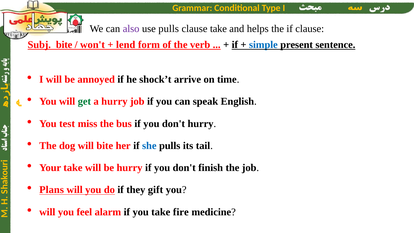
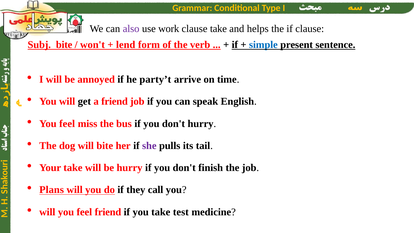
use pulls: pulls -> work
shock’t: shock’t -> party’t
get colour: green -> black
a hurry: hurry -> friend
test at (67, 124): test -> feel
she colour: blue -> purple
gift: gift -> call
feel alarm: alarm -> friend
fire: fire -> test
